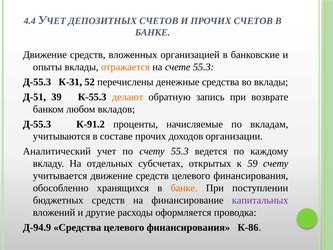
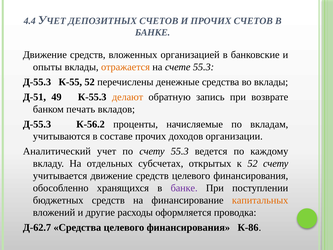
К-31: К-31 -> К-55
39: 39 -> 49
любом: любом -> печать
К-91.2: К-91.2 -> К-56.2
к 59: 59 -> 52
банке at (184, 188) colour: orange -> purple
капитальных colour: purple -> orange
Д-94.9: Д-94.9 -> Д-62.7
